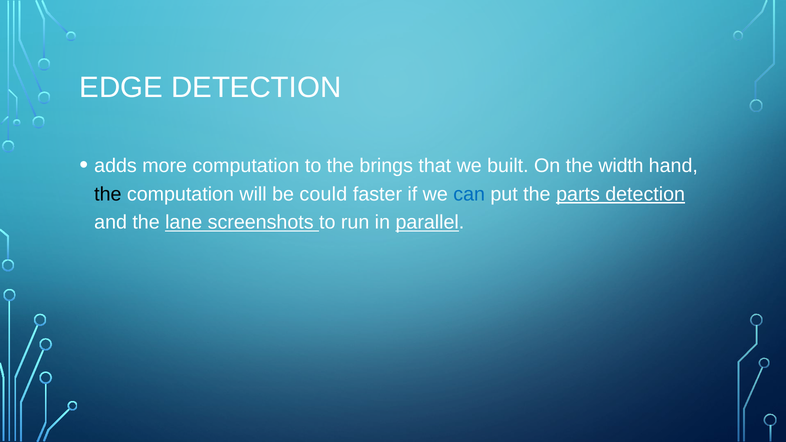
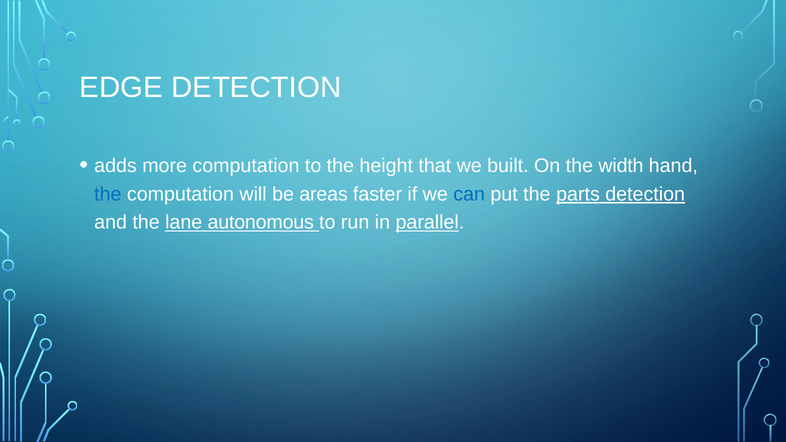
brings: brings -> height
the at (108, 194) colour: black -> blue
could: could -> areas
screenshots: screenshots -> autonomous
